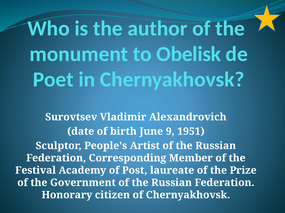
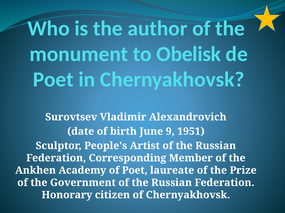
Festival: Festival -> Ankhen
of Post: Post -> Poet
